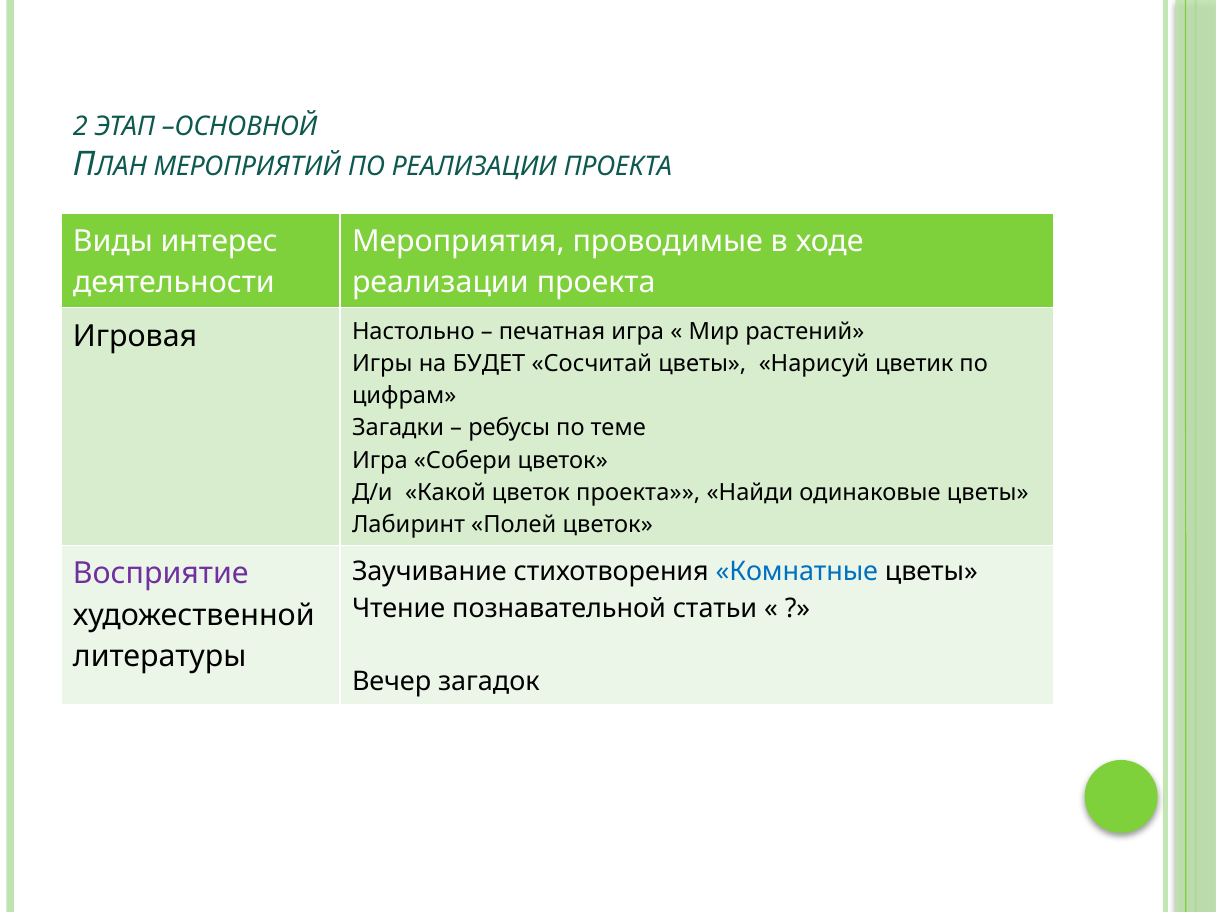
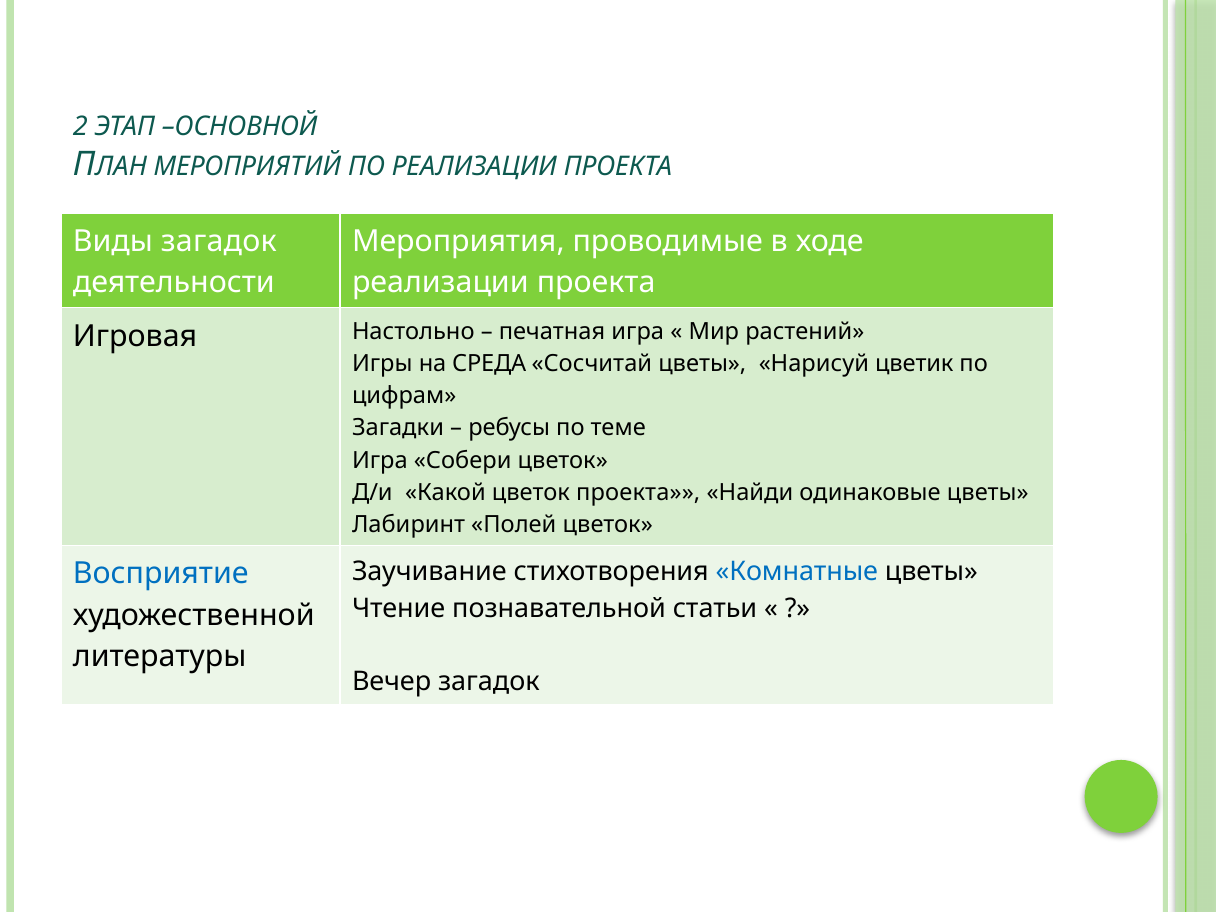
Виды интерес: интерес -> загадок
БУДЕТ: БУДЕТ -> СРЕДА
Восприятие colour: purple -> blue
